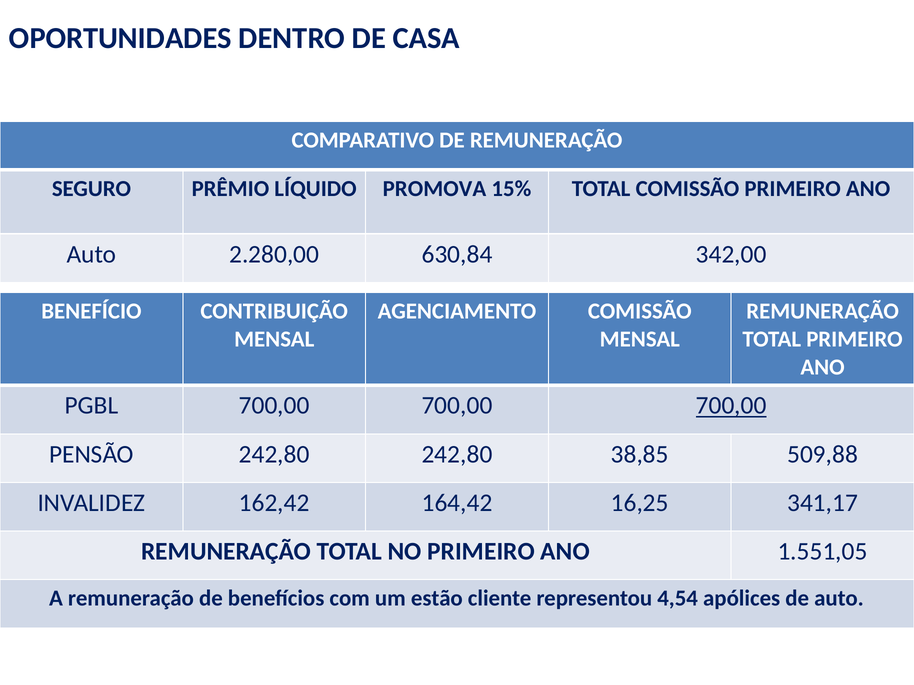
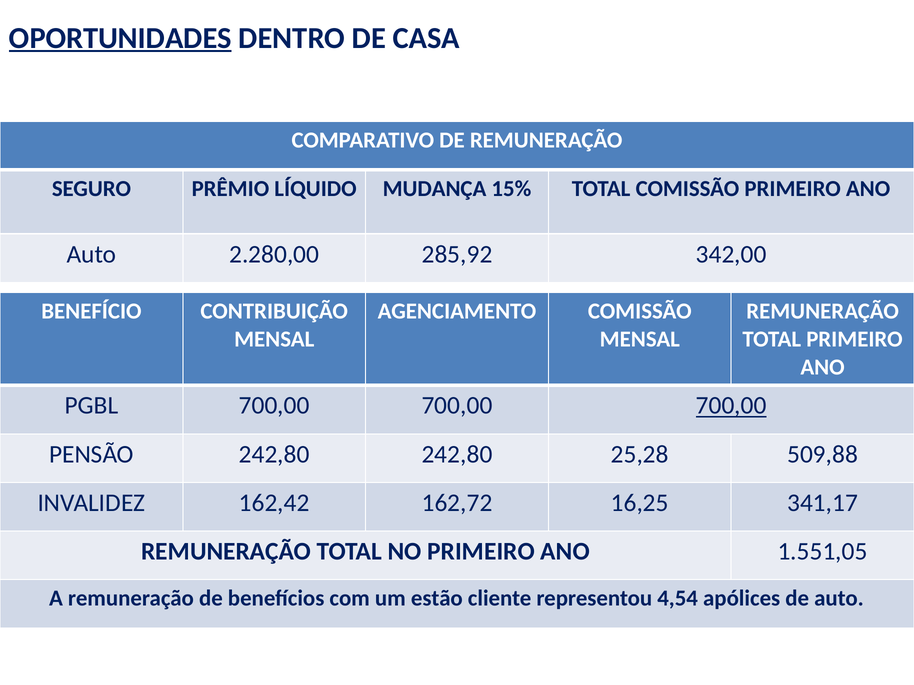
OPORTUNIDADES underline: none -> present
PROMOVA: PROMOVA -> MUDANÇA
630,84: 630,84 -> 285,92
38,85: 38,85 -> 25,28
164,42: 164,42 -> 162,72
